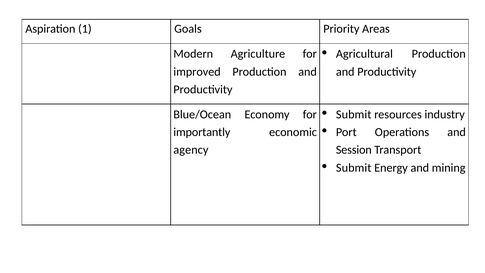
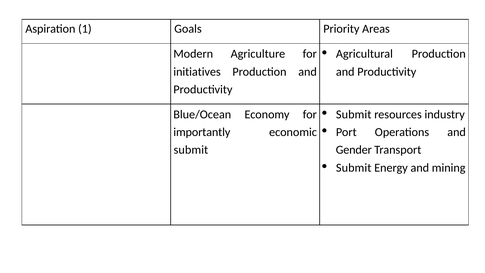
improved: improved -> initiatives
agency at (191, 150): agency -> submit
Session: Session -> Gender
